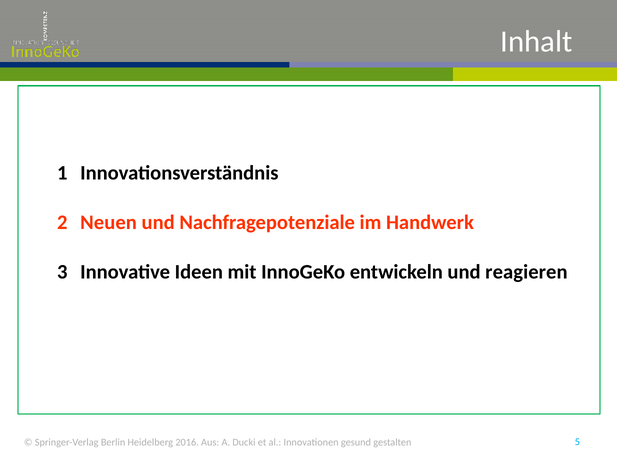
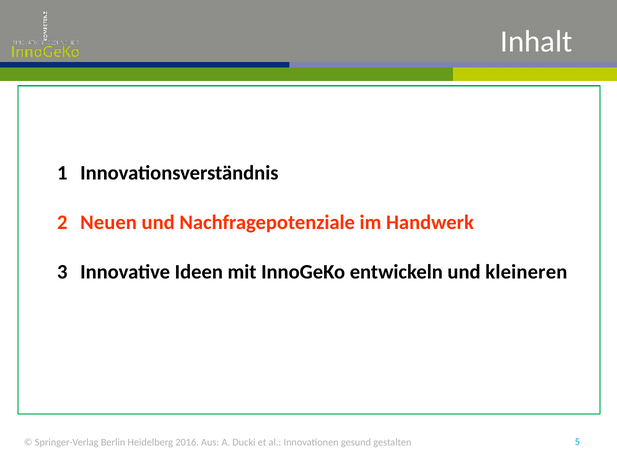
reagieren: reagieren -> kleineren
